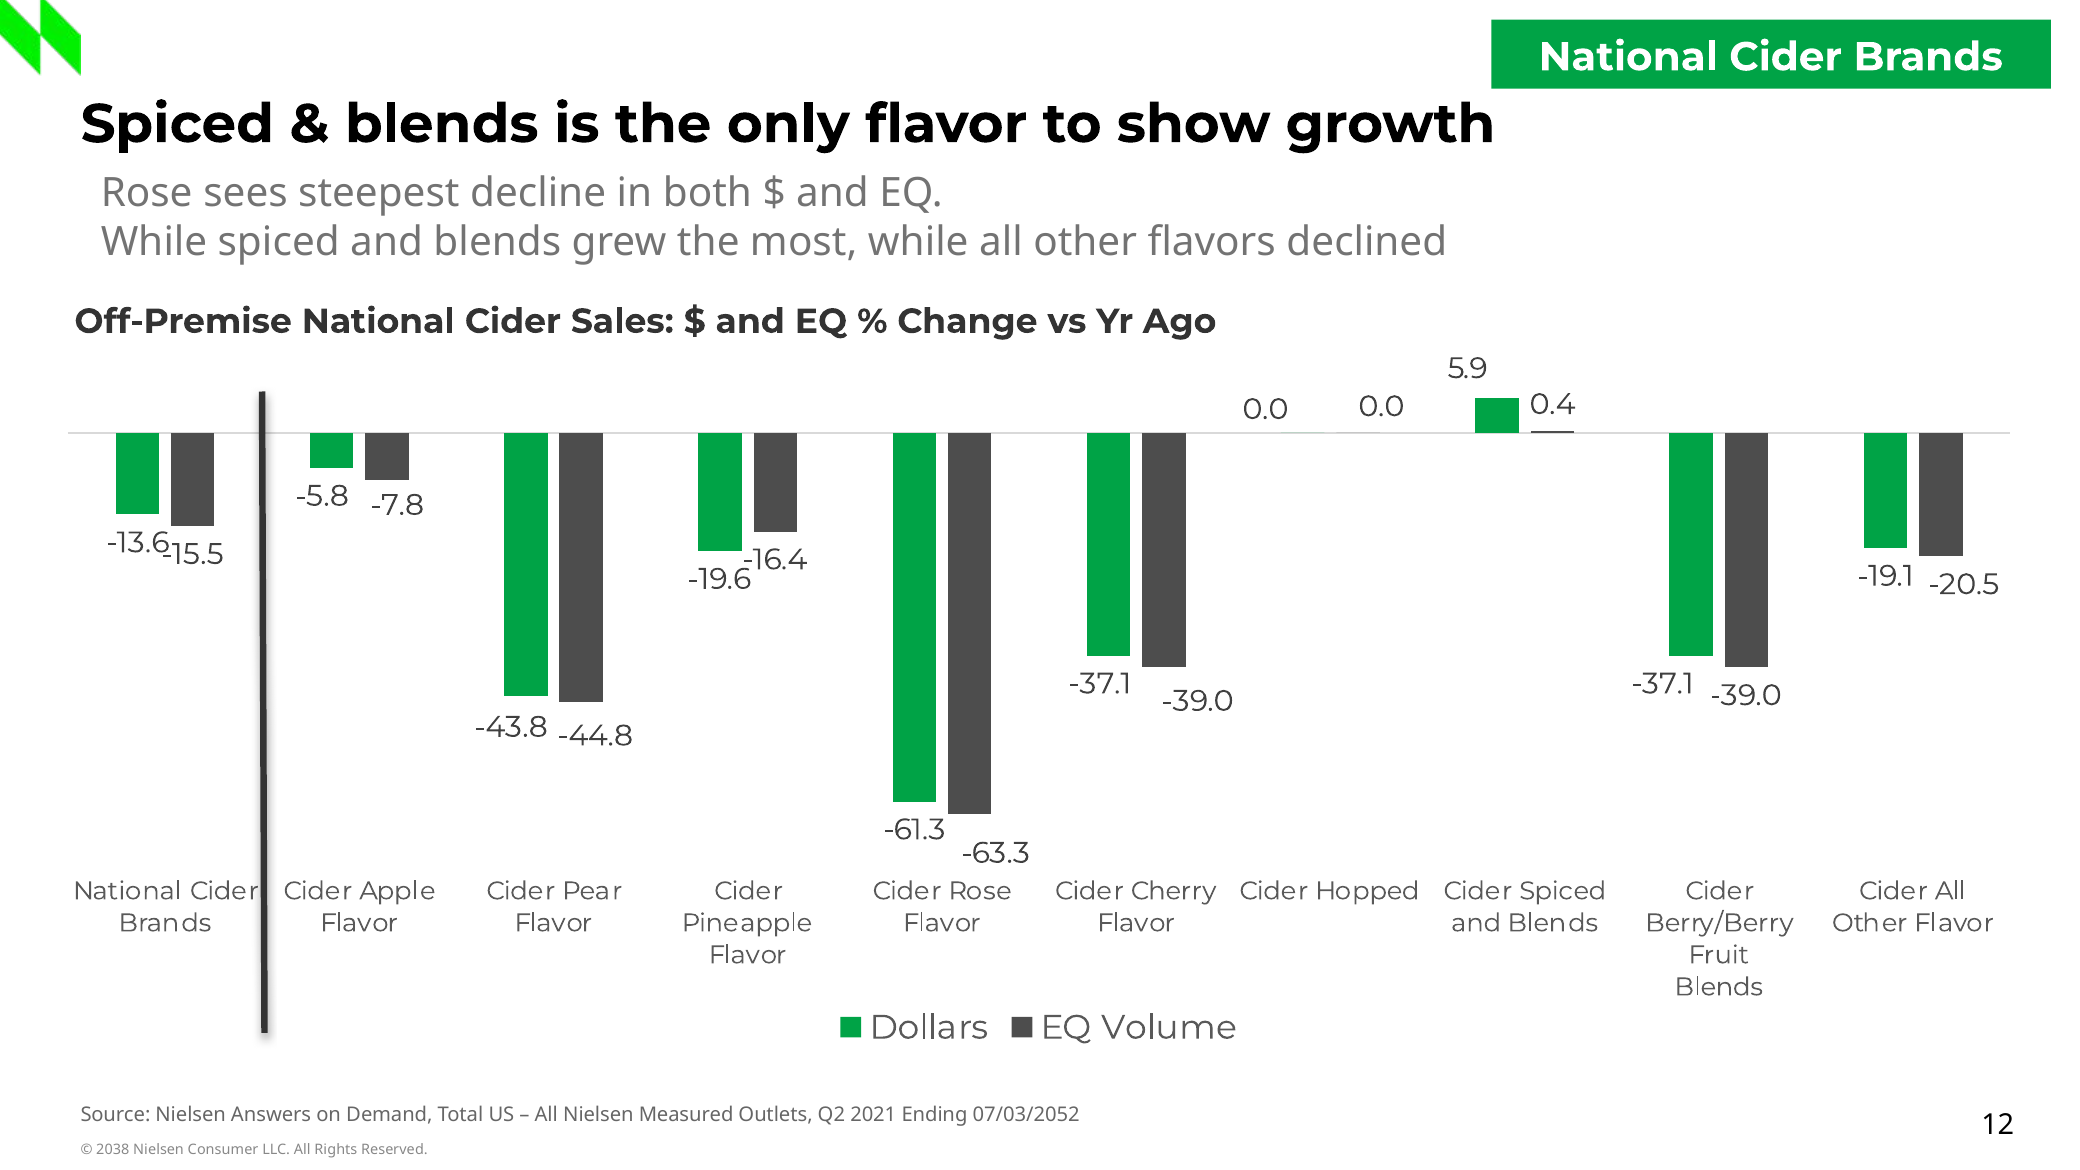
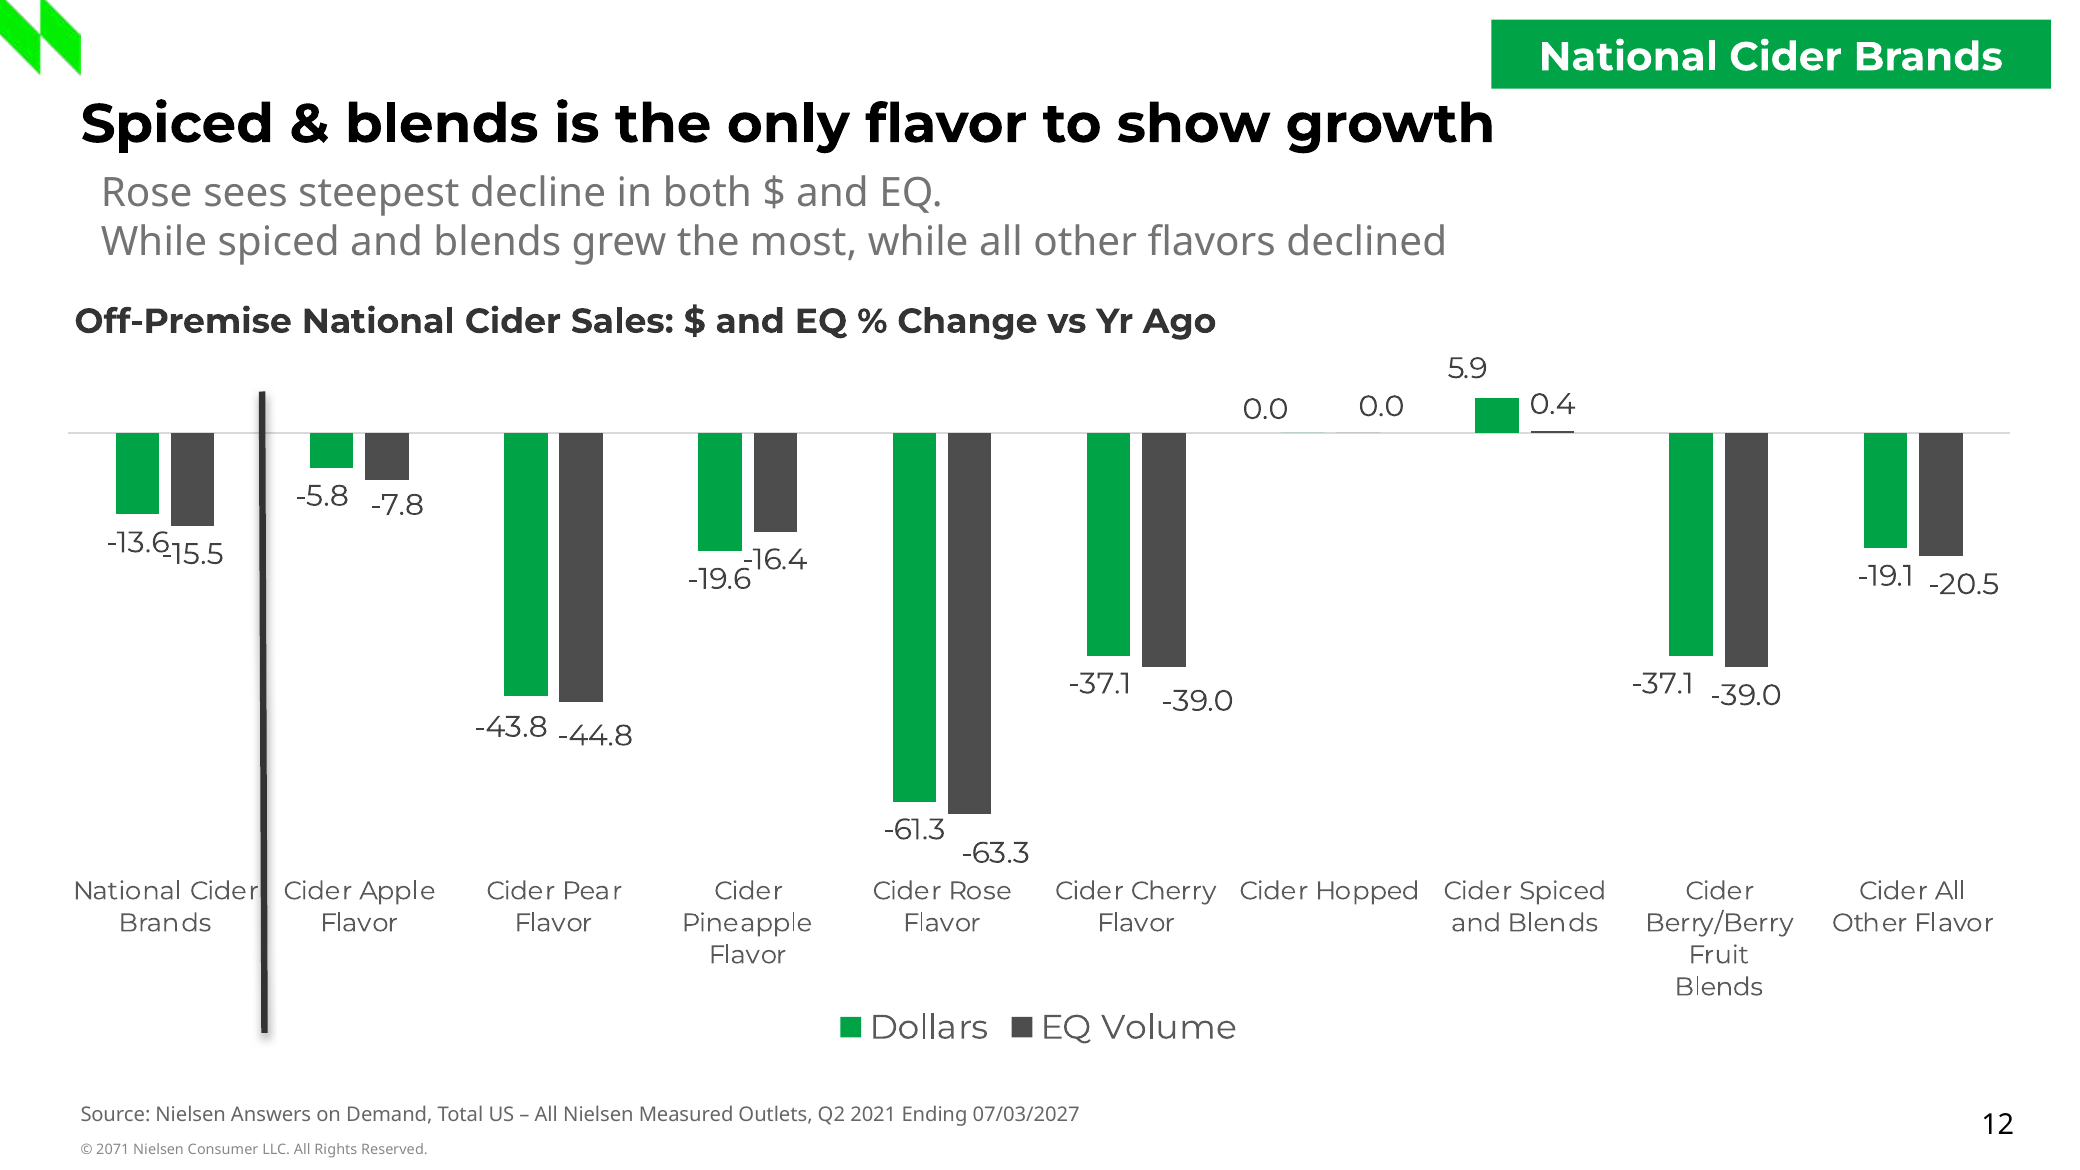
07/03/2052: 07/03/2052 -> 07/03/2027
2038: 2038 -> 2071
